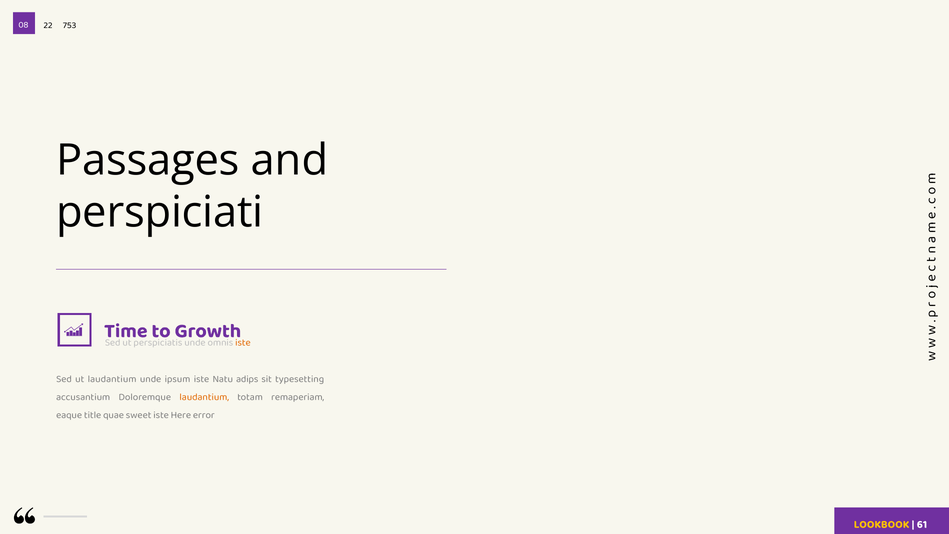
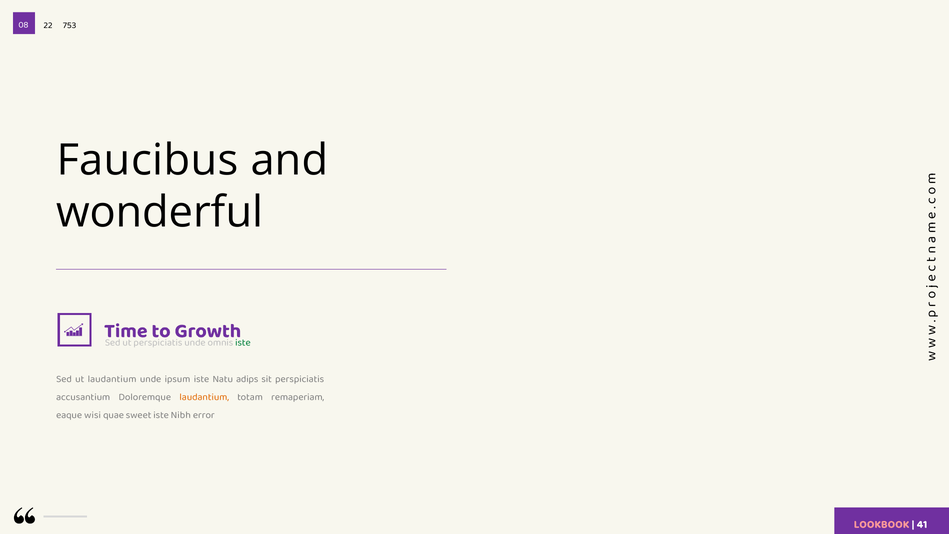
Passages: Passages -> Faucibus
perspiciati: perspiciati -> wonderful
iste at (243, 342) colour: orange -> green
sit typesetting: typesetting -> perspiciatis
title: title -> wisi
Here: Here -> Nibh
LOOKBOOK colour: yellow -> pink
61: 61 -> 41
